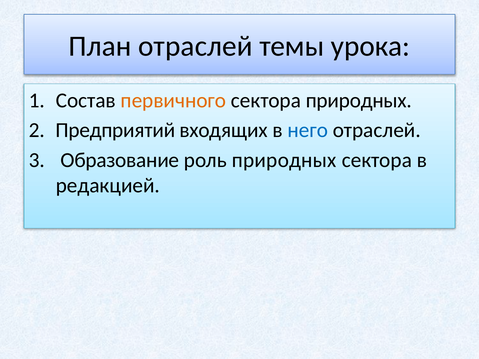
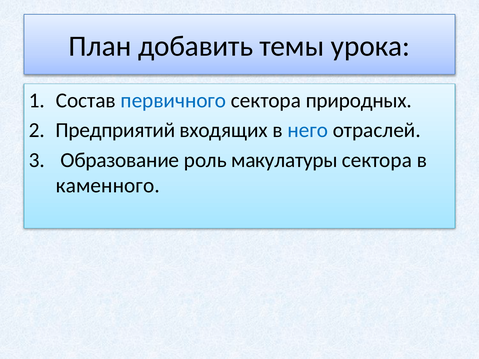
План отраслей: отраслей -> добавить
первичного colour: orange -> blue
роль природных: природных -> макулатуры
редакцией: редакцией -> каменного
